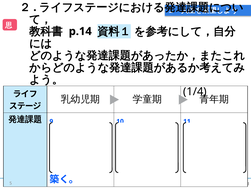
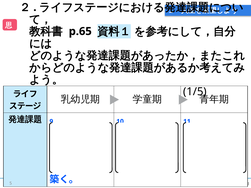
p.14: p.14 -> p.65
1/4: 1/4 -> 1/5
